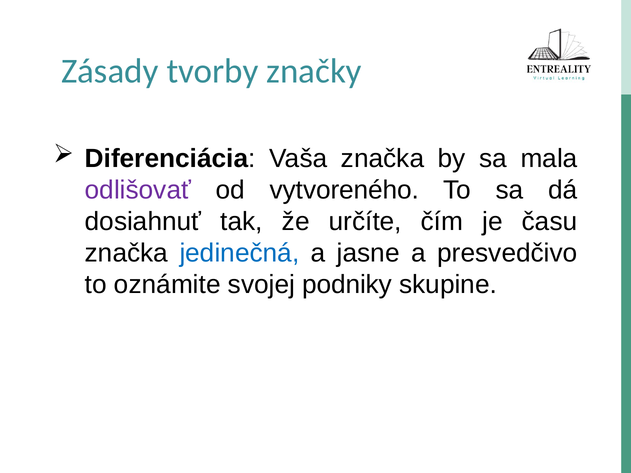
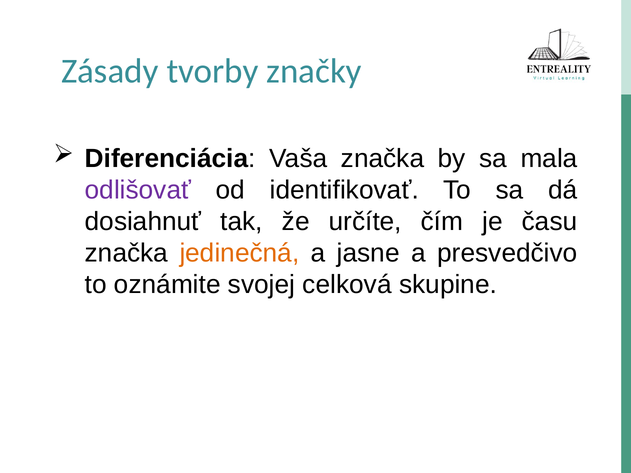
vytvoreného: vytvoreného -> identifikovať
jedinečná colour: blue -> orange
podniky: podniky -> celková
